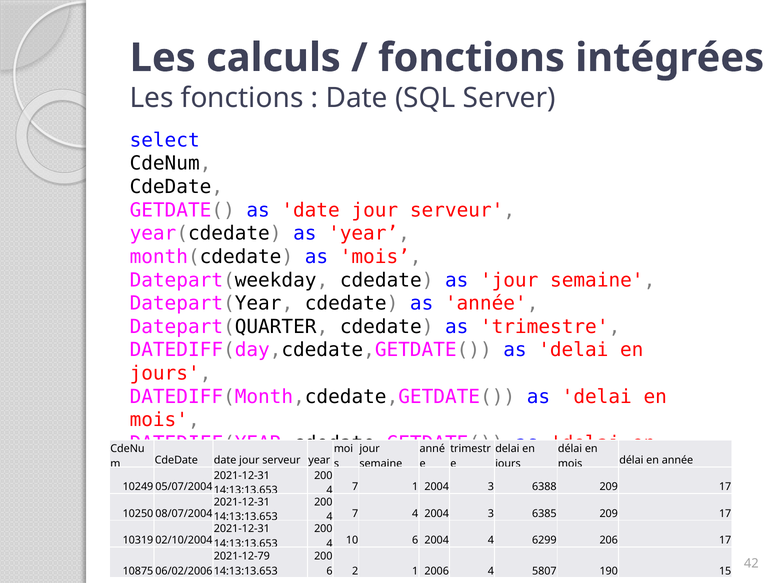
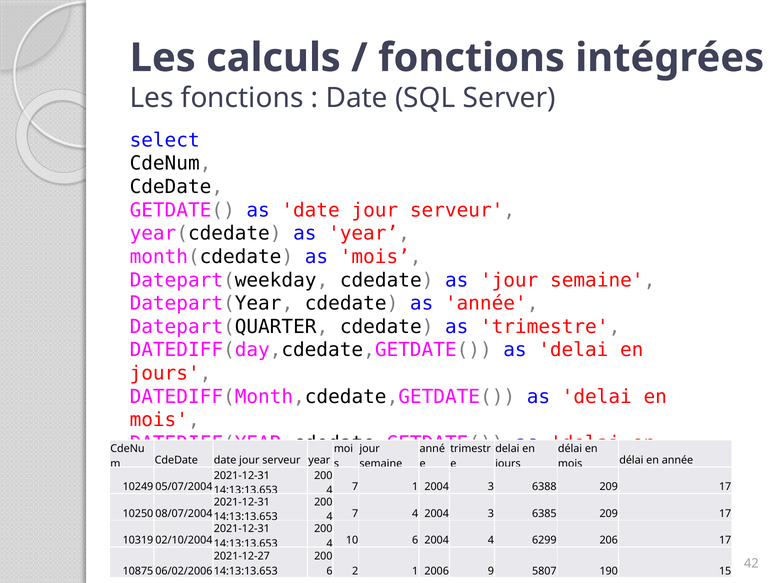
2021-12-79: 2021-12-79 -> 2021-12-27
2006 4: 4 -> 9
